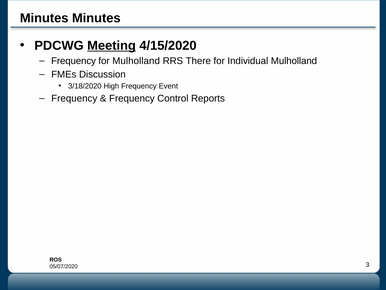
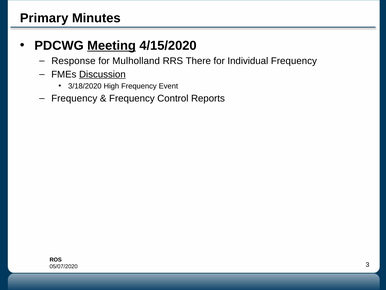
Minutes at (44, 18): Minutes -> Primary
Frequency at (74, 61): Frequency -> Response
Individual Mulholland: Mulholland -> Frequency
Discussion underline: none -> present
